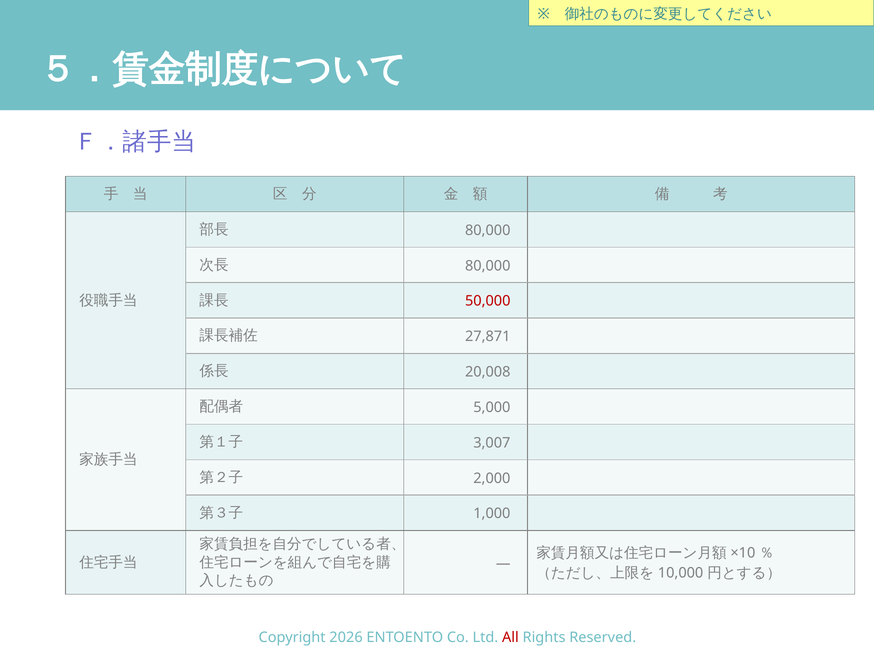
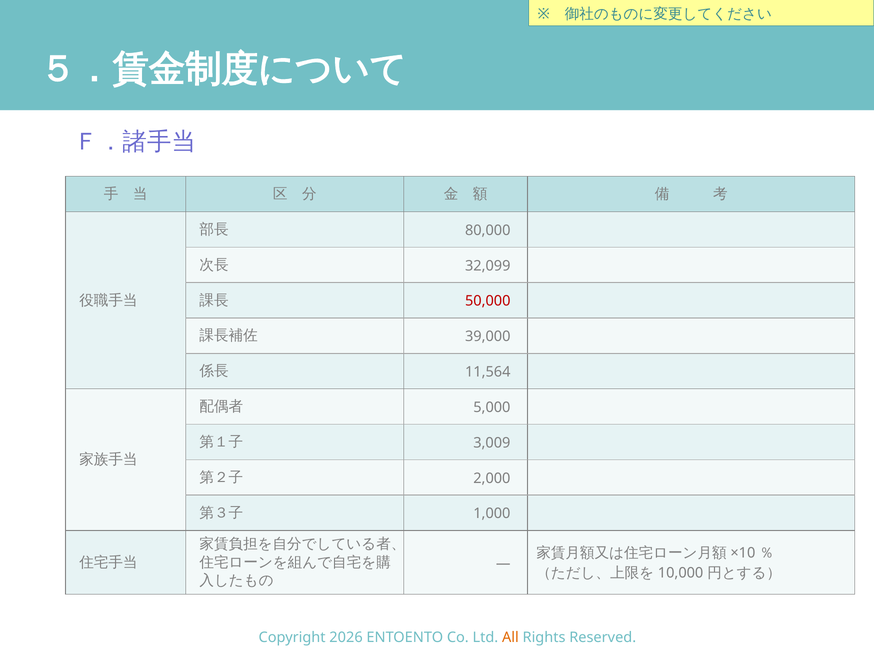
80,000 at (488, 266): 80,000 -> 32,099
27,871: 27,871 -> 39,000
20,008: 20,008 -> 11,564
3,007: 3,007 -> 3,009
All colour: red -> orange
